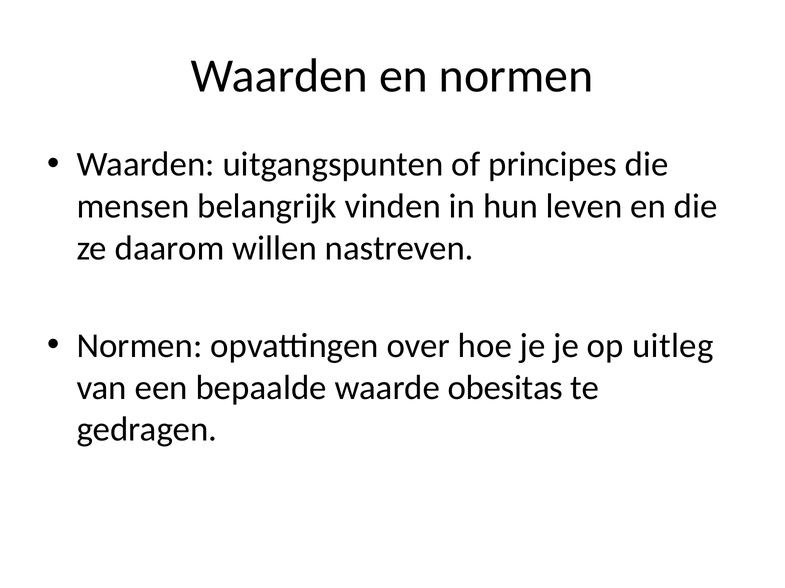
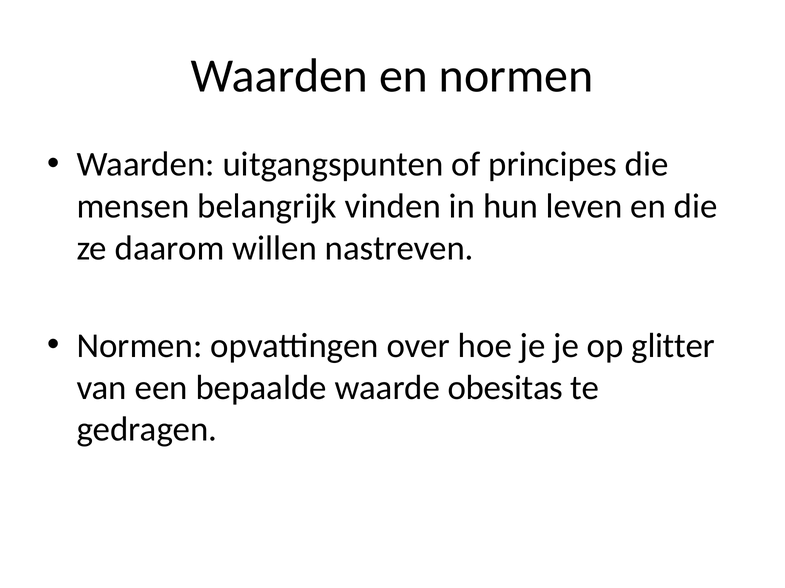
uitleg: uitleg -> glitter
